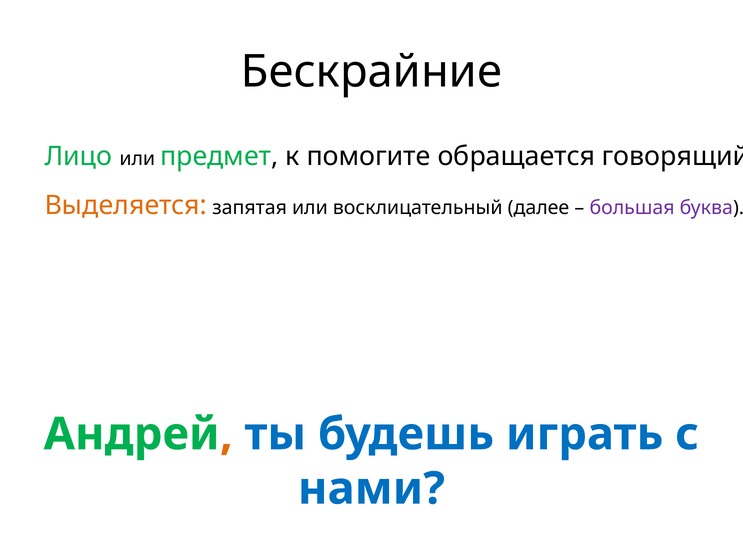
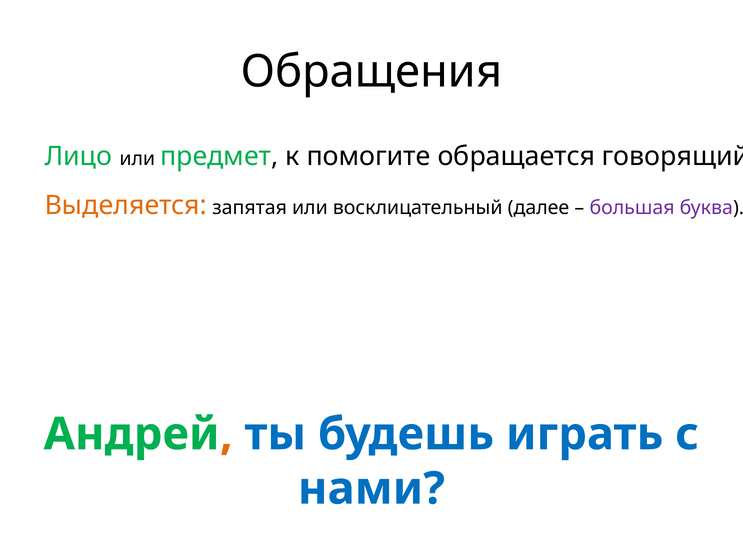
Бескрайние: Бескрайние -> Обращения
